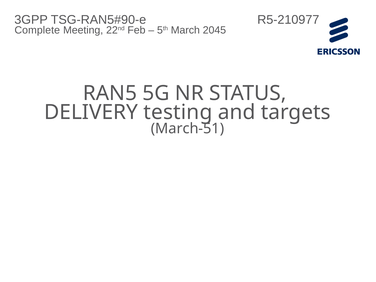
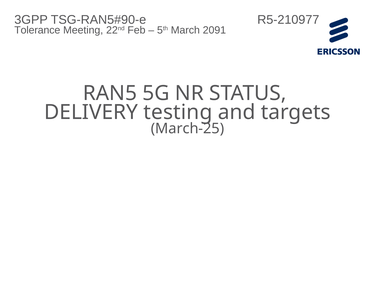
Complete: Complete -> Tolerance
2045: 2045 -> 2091
March-51: March-51 -> March-25
